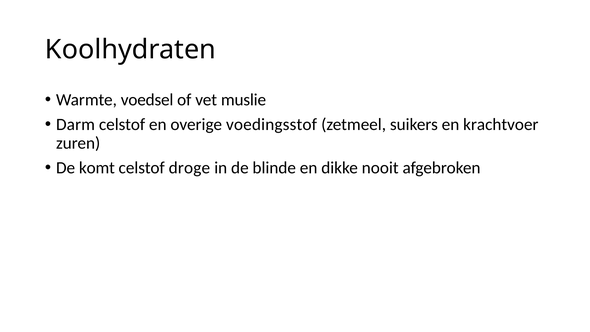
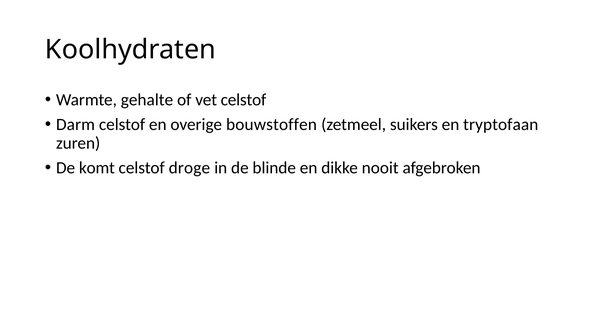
voedsel: voedsel -> gehalte
vet muslie: muslie -> celstof
voedingsstof: voedingsstof -> bouwstoffen
krachtvoer: krachtvoer -> tryptofaan
